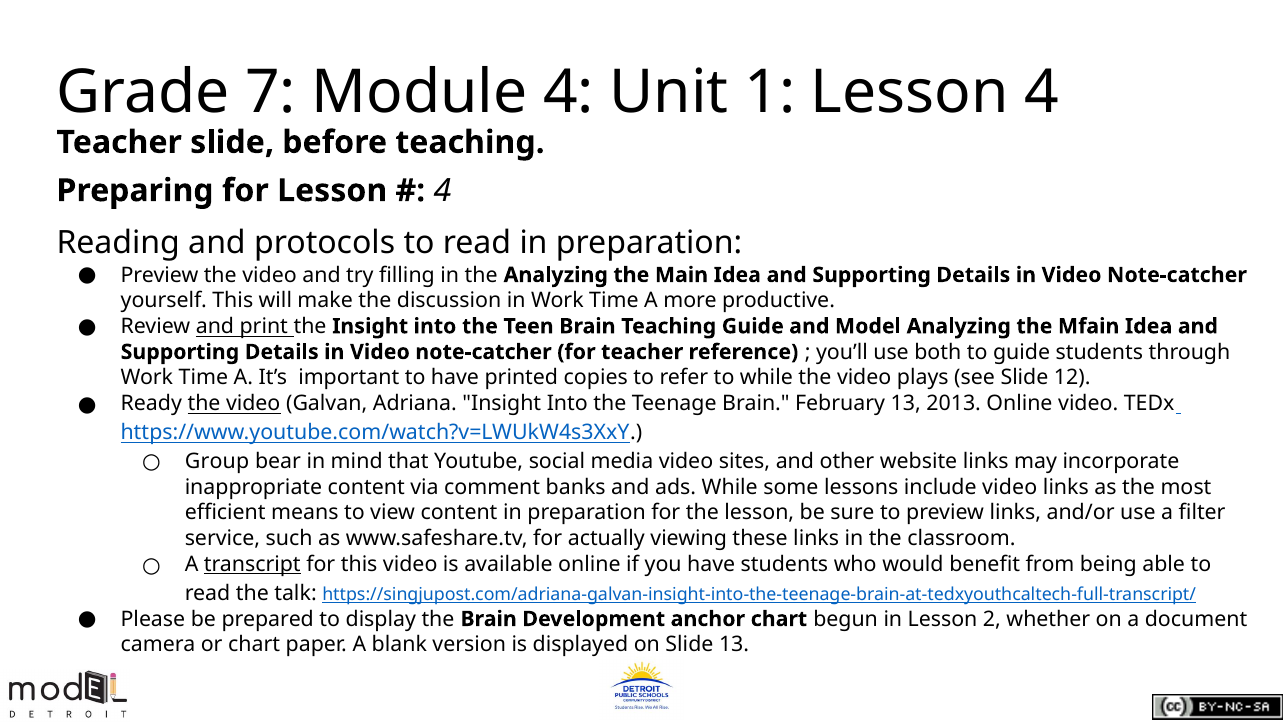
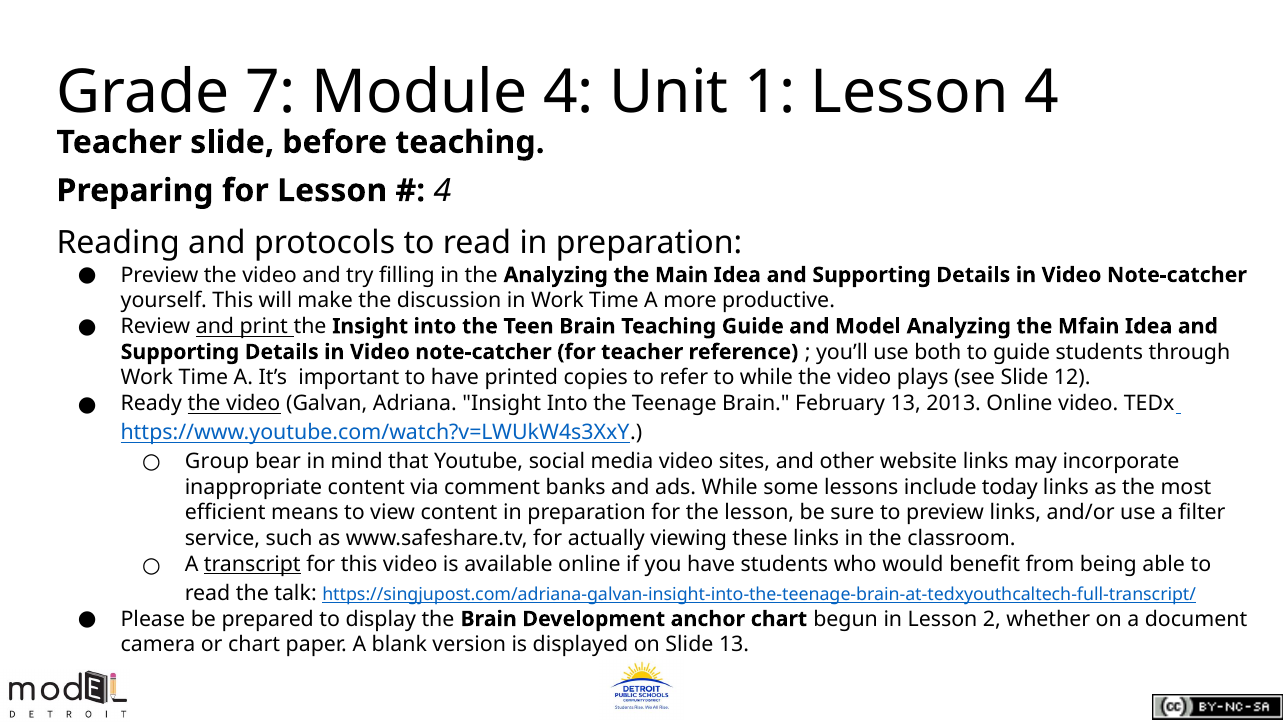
include video: video -> today
